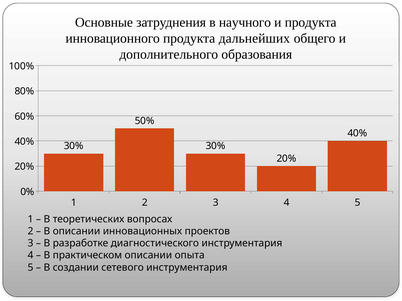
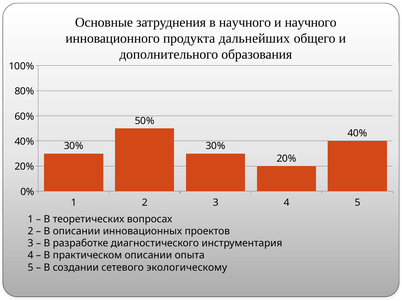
и продукта: продукта -> научного
сетевого инструментария: инструментария -> экологическому
